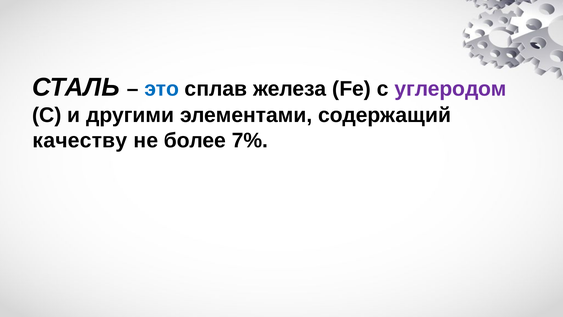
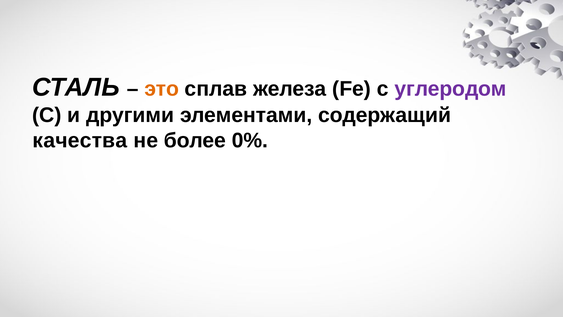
это colour: blue -> orange
качеству: качеству -> качества
7%: 7% -> 0%
